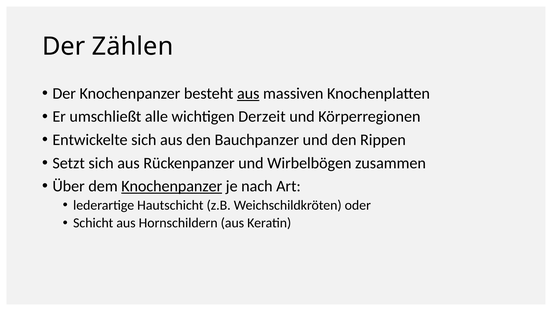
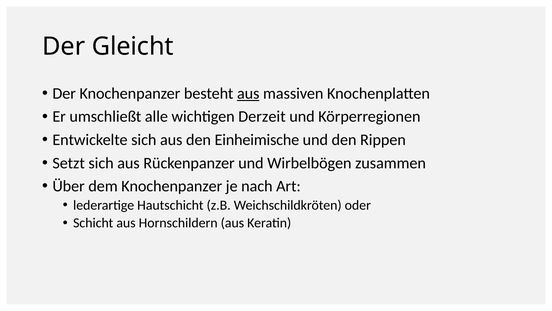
Zählen: Zählen -> Gleicht
Bauchpanzer: Bauchpanzer -> Einheimische
Knochenpanzer at (172, 186) underline: present -> none
